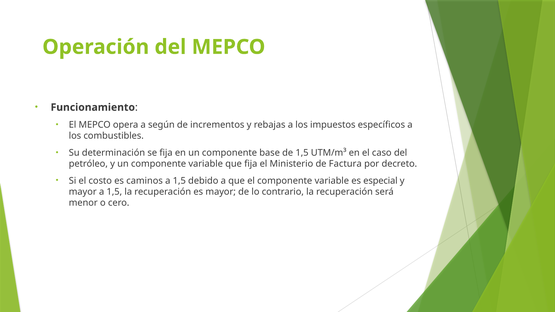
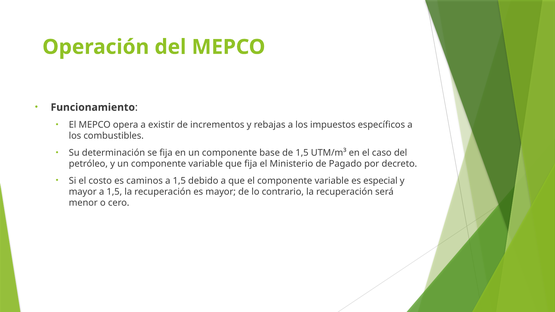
según: según -> existir
Factura: Factura -> Pagado
